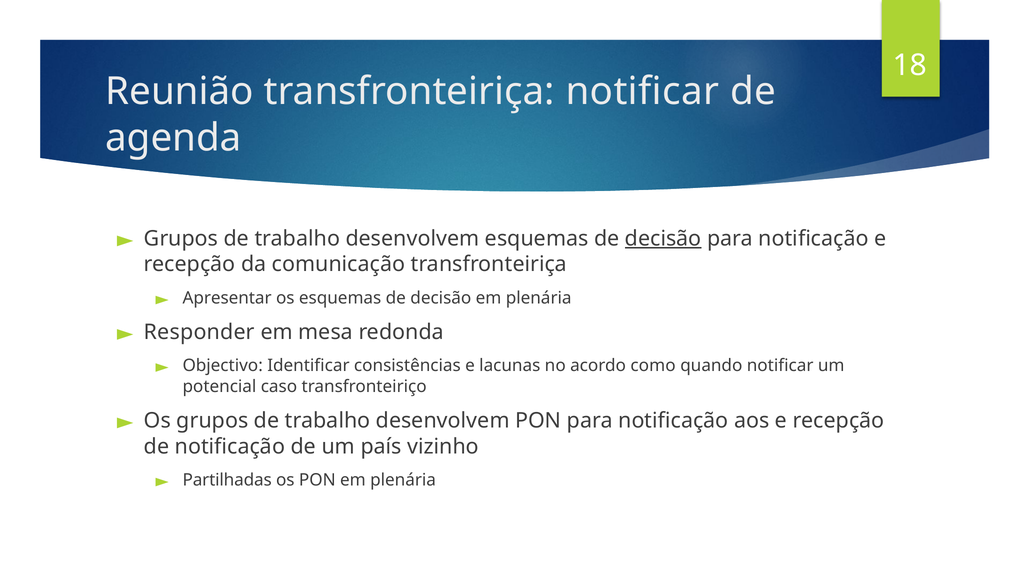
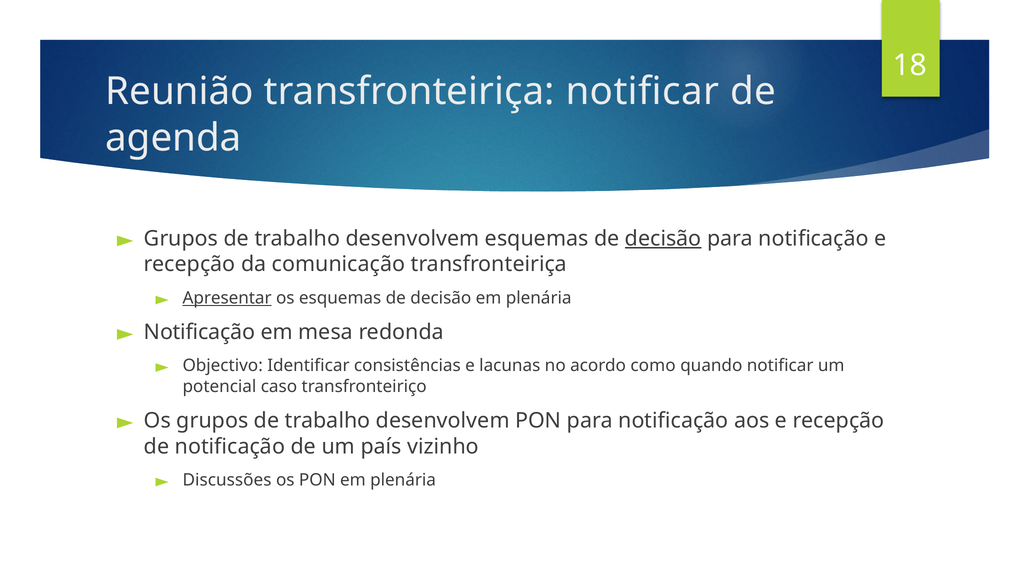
Apresentar underline: none -> present
Responder at (199, 332): Responder -> Notificação
Partilhadas: Partilhadas -> Discussões
